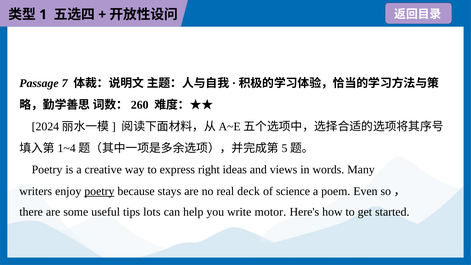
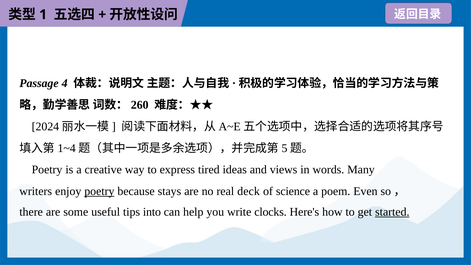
7: 7 -> 4
right: right -> tired
lots: lots -> into
motor: motor -> clocks
started underline: none -> present
